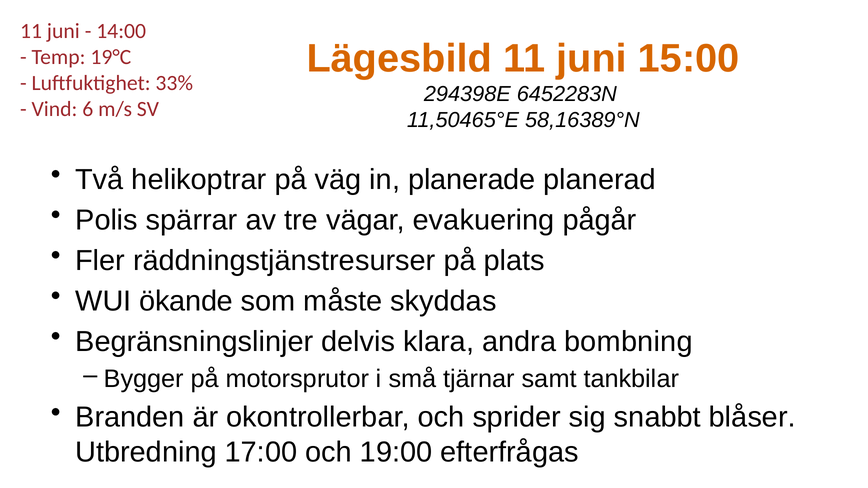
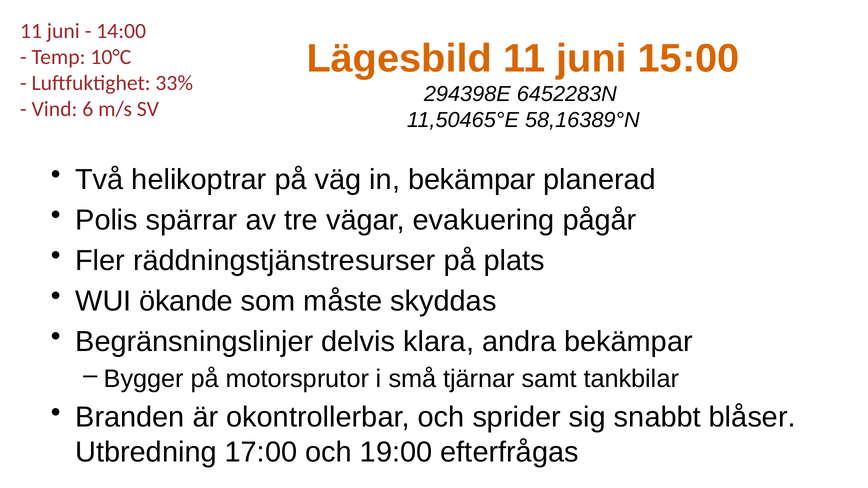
19°C: 19°C -> 10°C
in planerade: planerade -> bekämpar
andra bombning: bombning -> bekämpar
